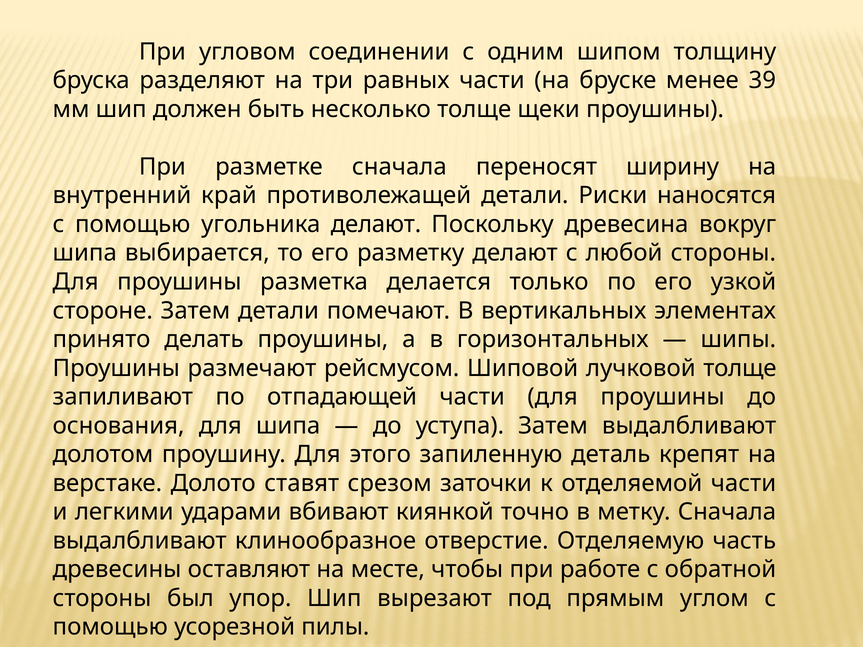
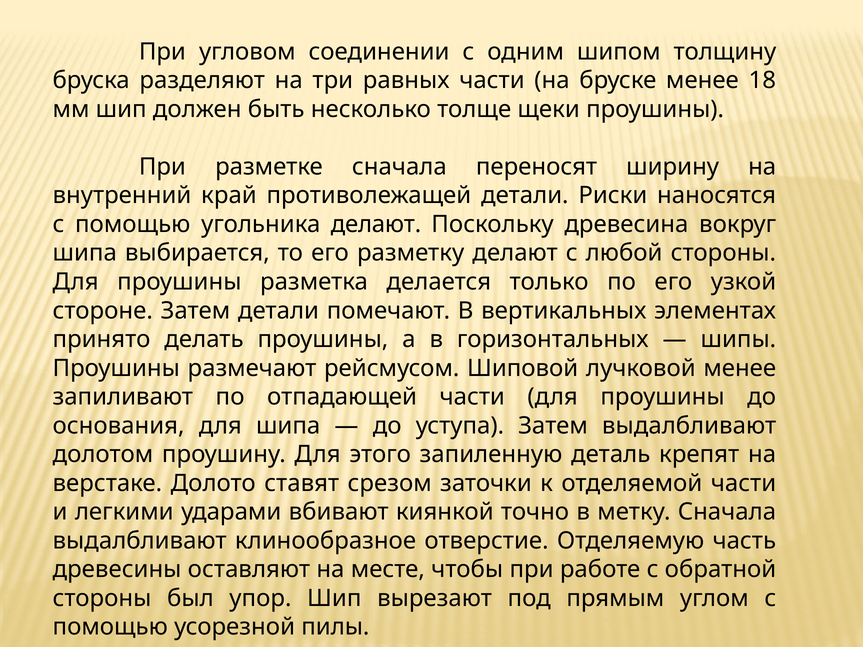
39: 39 -> 18
лучковой толще: толще -> менее
